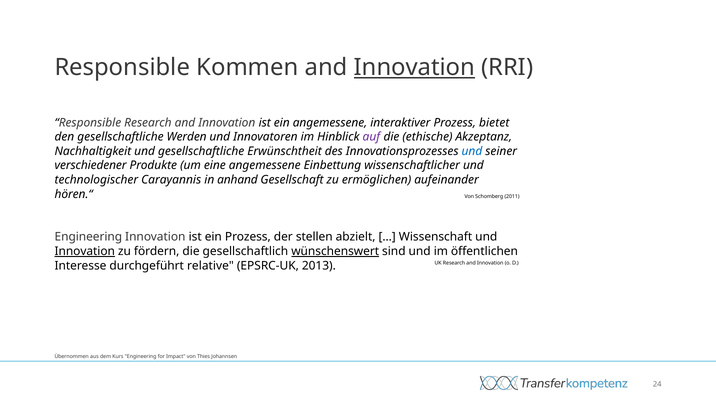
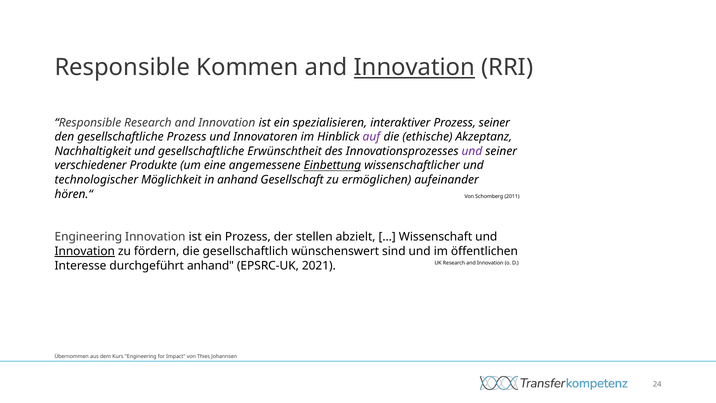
ein angemessene: angemessene -> spezialisieren
Prozess bietet: bietet -> seiner
gesellschaftliche Werden: Werden -> Prozess
und at (472, 151) colour: blue -> purple
Einbettung underline: none -> present
Carayannis: Carayannis -> Möglichkeit
wünschenswert underline: present -> none
durchgeführt relative: relative -> anhand
2013: 2013 -> 2021
